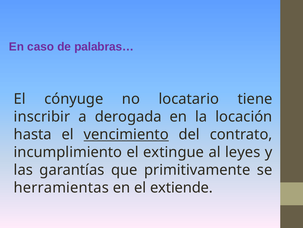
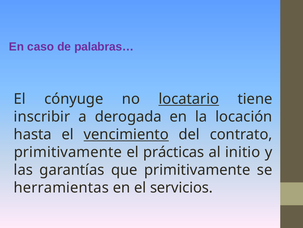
locatario underline: none -> present
incumplimiento at (68, 152): incumplimiento -> primitivamente
extingue: extingue -> prácticas
leyes: leyes -> initio
extiende: extiende -> servicios
